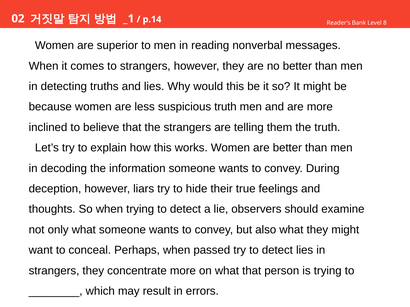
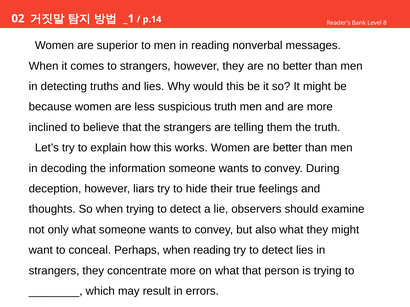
when passed: passed -> reading
